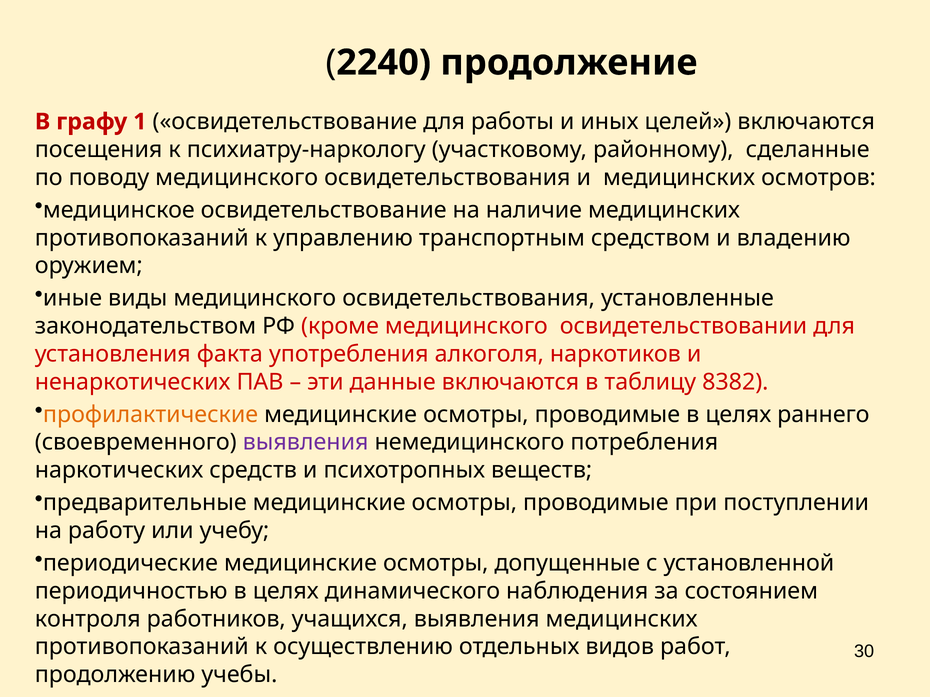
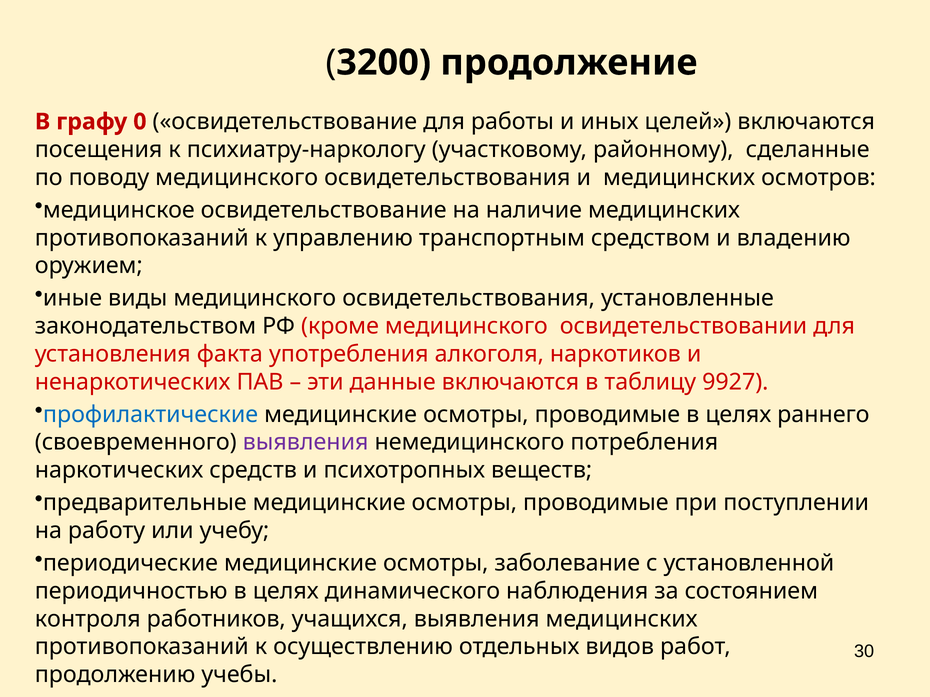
2240: 2240 -> 3200
1: 1 -> 0
8382: 8382 -> 9927
профилактические colour: orange -> blue
допущенные: допущенные -> заболевание
